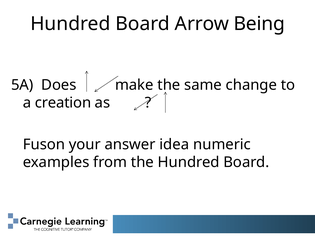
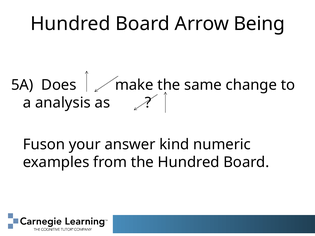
creation: creation -> analysis
idea: idea -> kind
